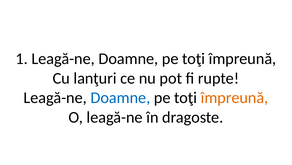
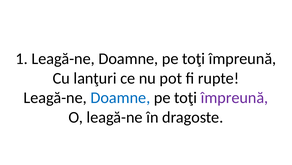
împreună at (234, 97) colour: orange -> purple
